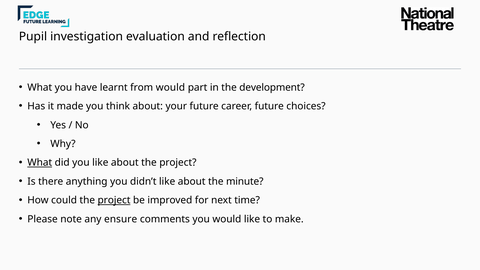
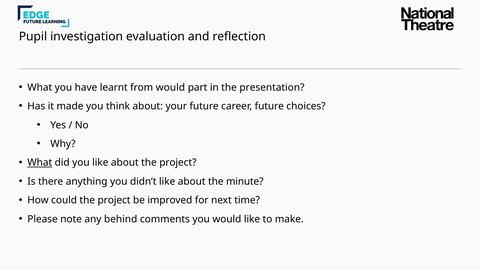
development: development -> presentation
project at (114, 200) underline: present -> none
ensure: ensure -> behind
